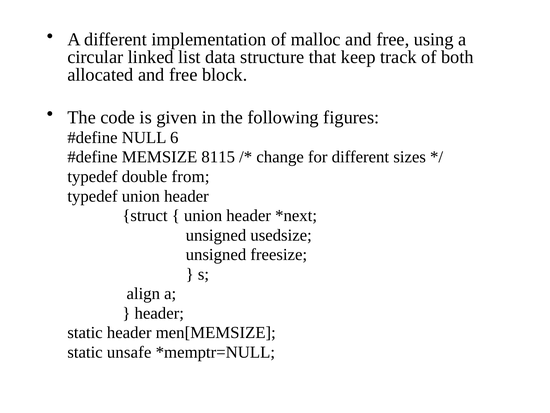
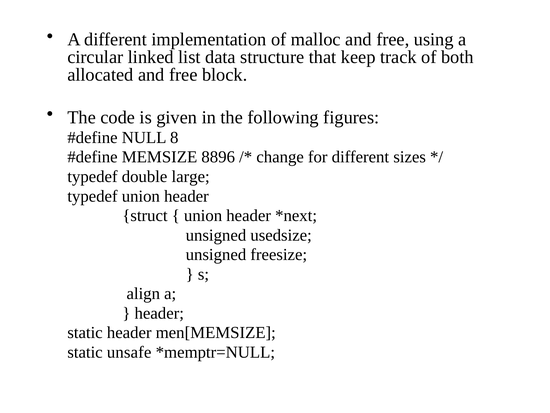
6: 6 -> 8
8115: 8115 -> 8896
from: from -> large
